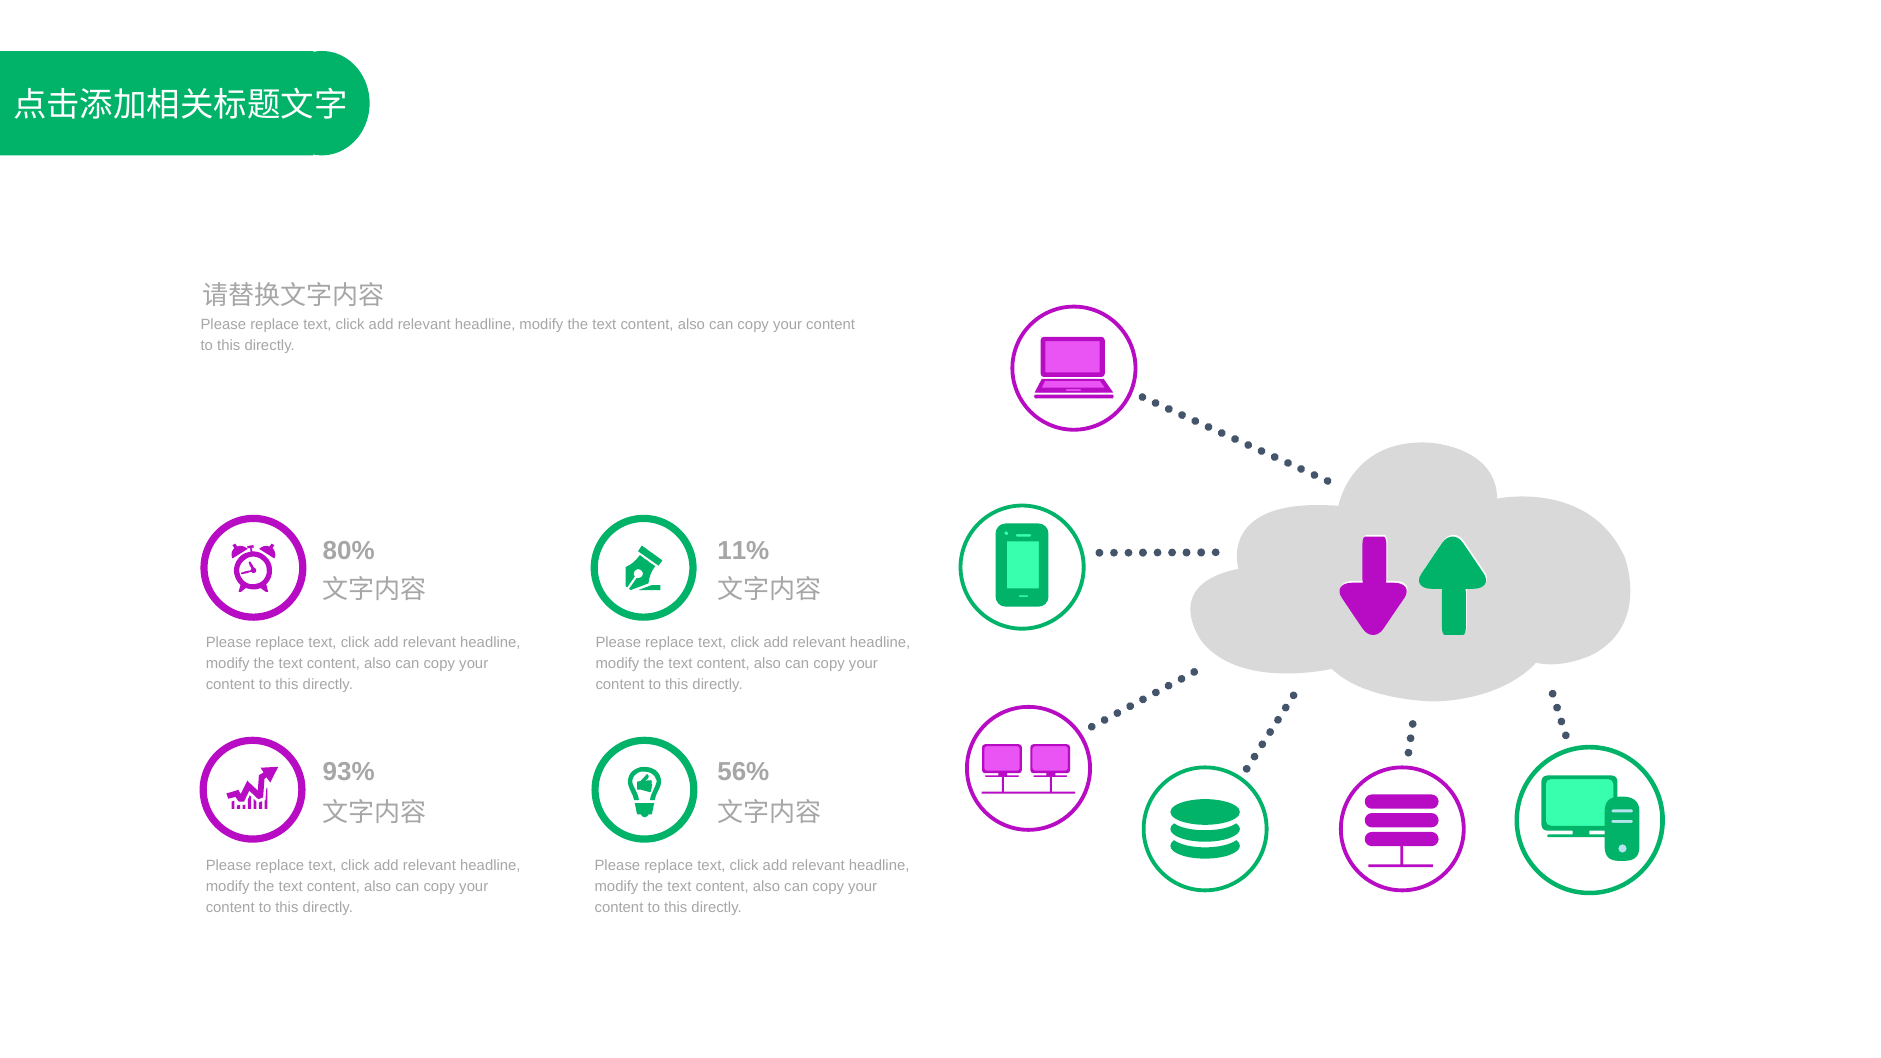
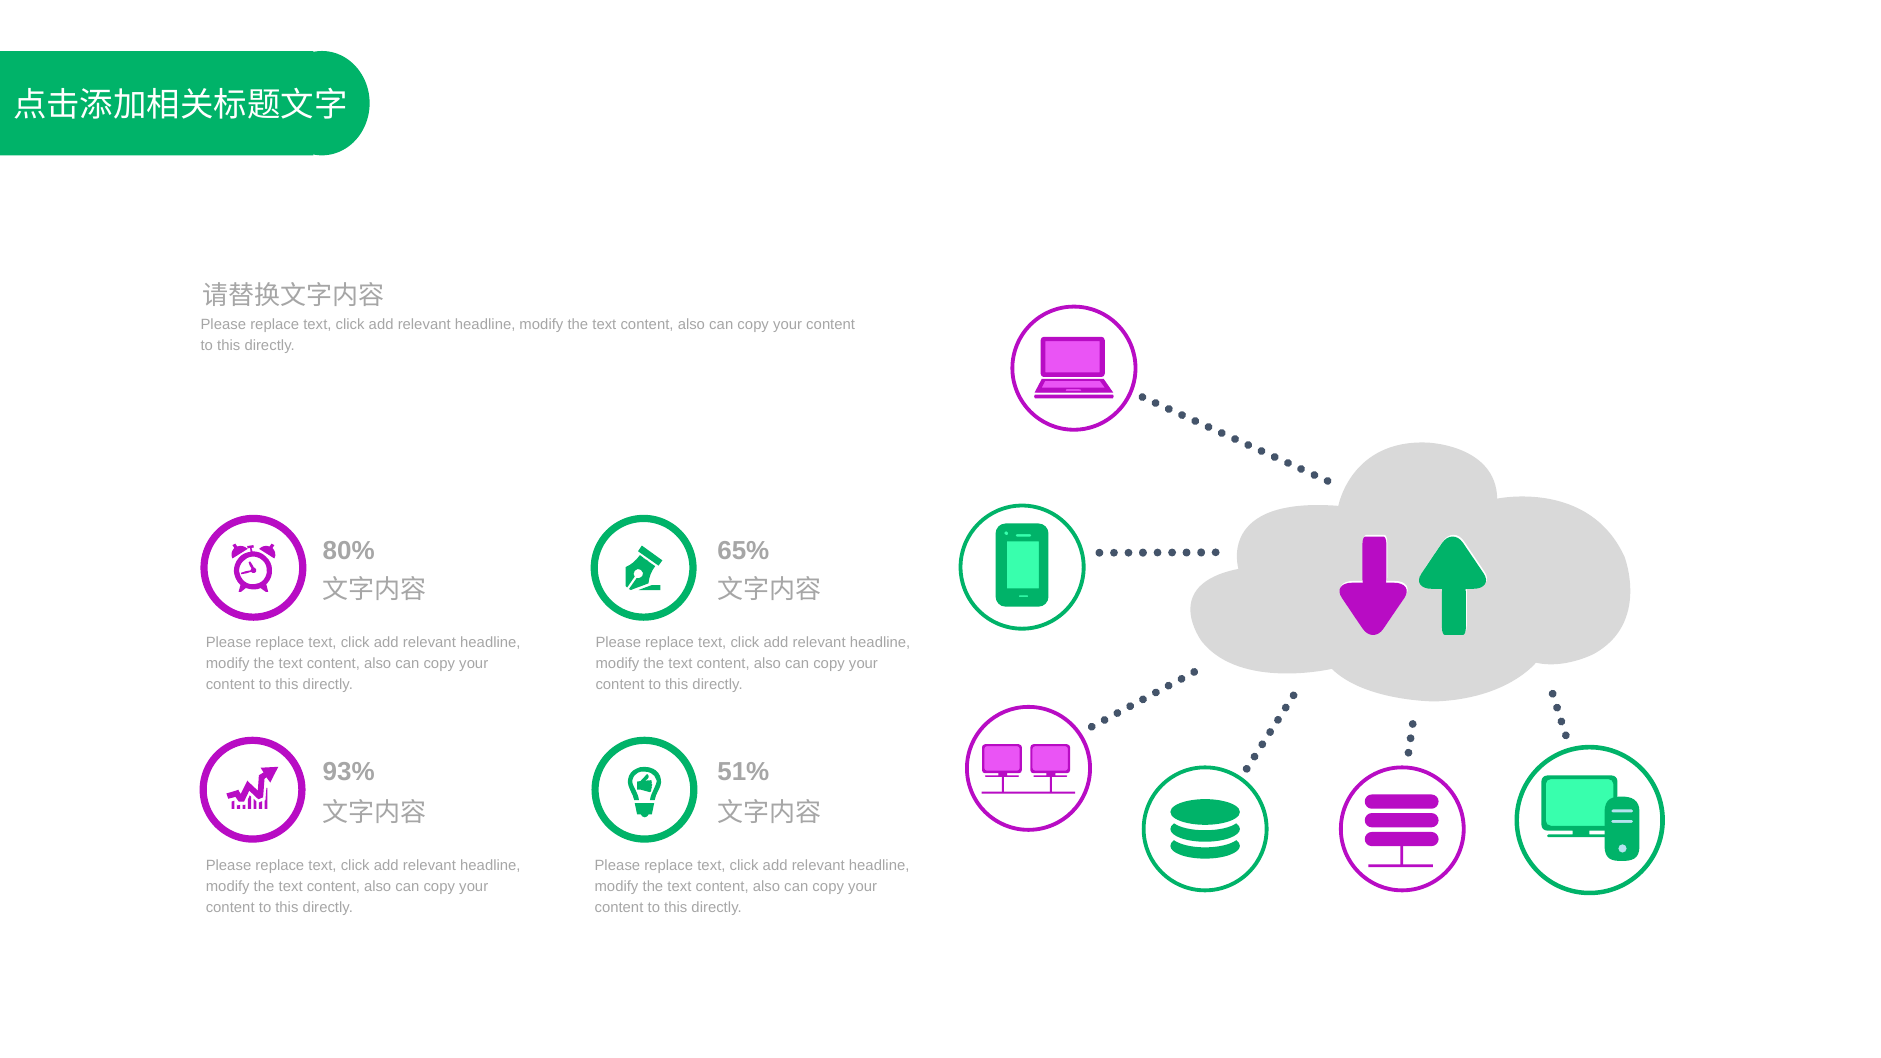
11%: 11% -> 65%
56%: 56% -> 51%
